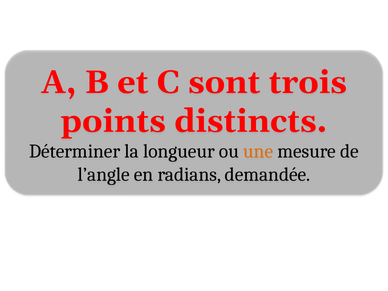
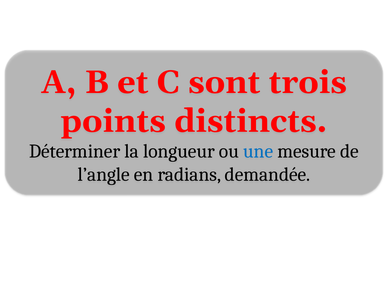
une colour: orange -> blue
